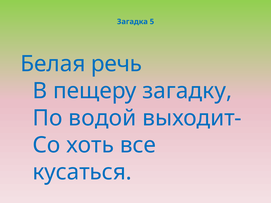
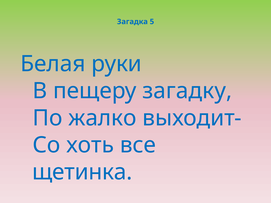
речь: речь -> руки
водой: водой -> жалко
кусаться: кусаться -> щетинка
